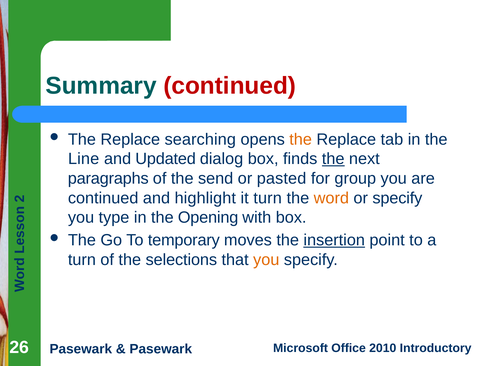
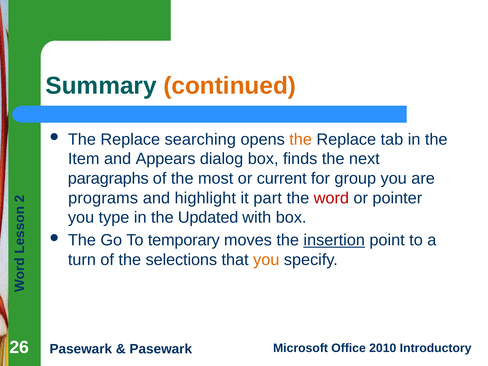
continued at (230, 86) colour: red -> orange
Line: Line -> Item
Updated: Updated -> Appears
the at (333, 159) underline: present -> none
send: send -> most
pasted: pasted -> current
continued at (103, 198): continued -> programs
it turn: turn -> part
word colour: orange -> red
or specify: specify -> pointer
Opening: Opening -> Updated
